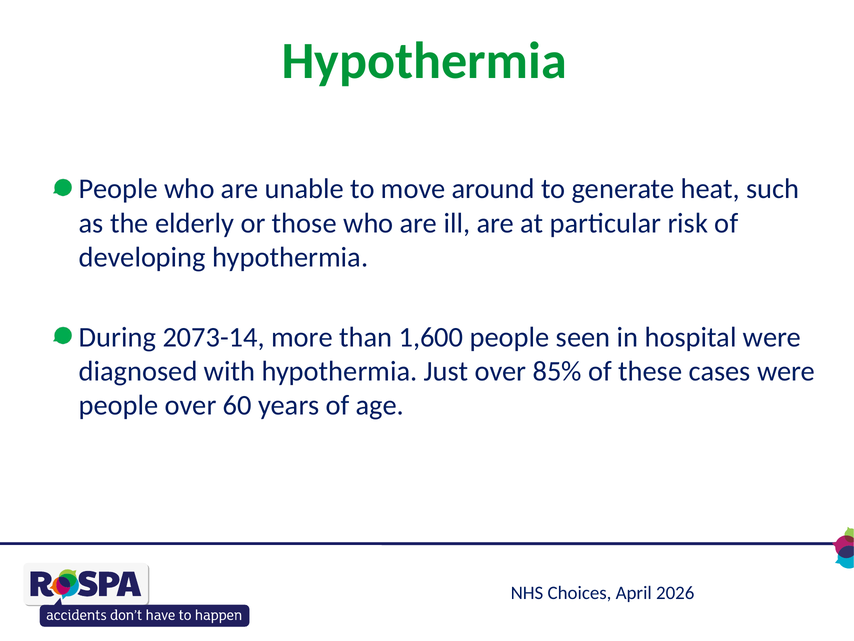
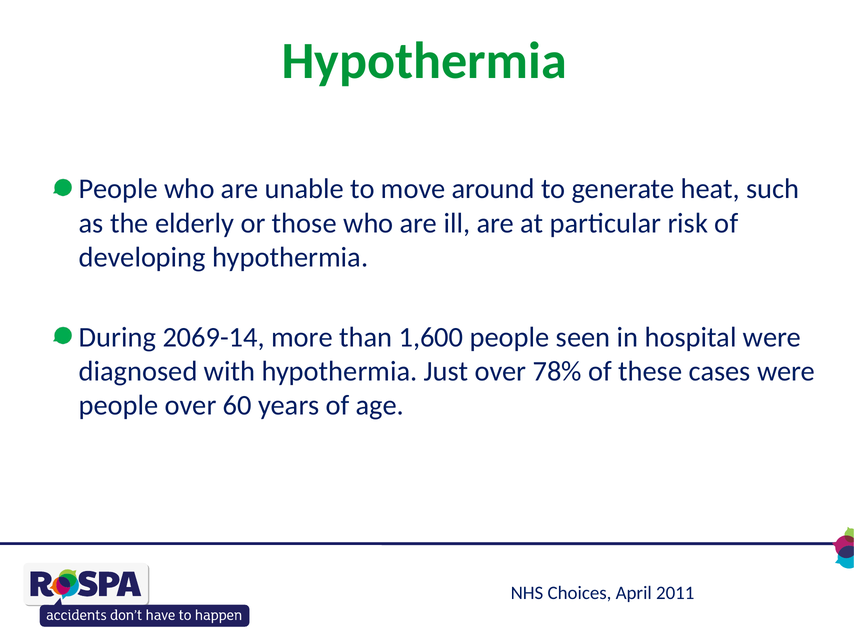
2073-14: 2073-14 -> 2069-14
85%: 85% -> 78%
2026: 2026 -> 2011
